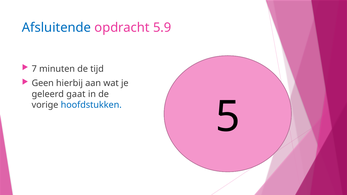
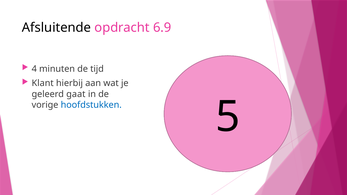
Afsluitende colour: blue -> black
5.9: 5.9 -> 6.9
7: 7 -> 4
Geen: Geen -> Klant
